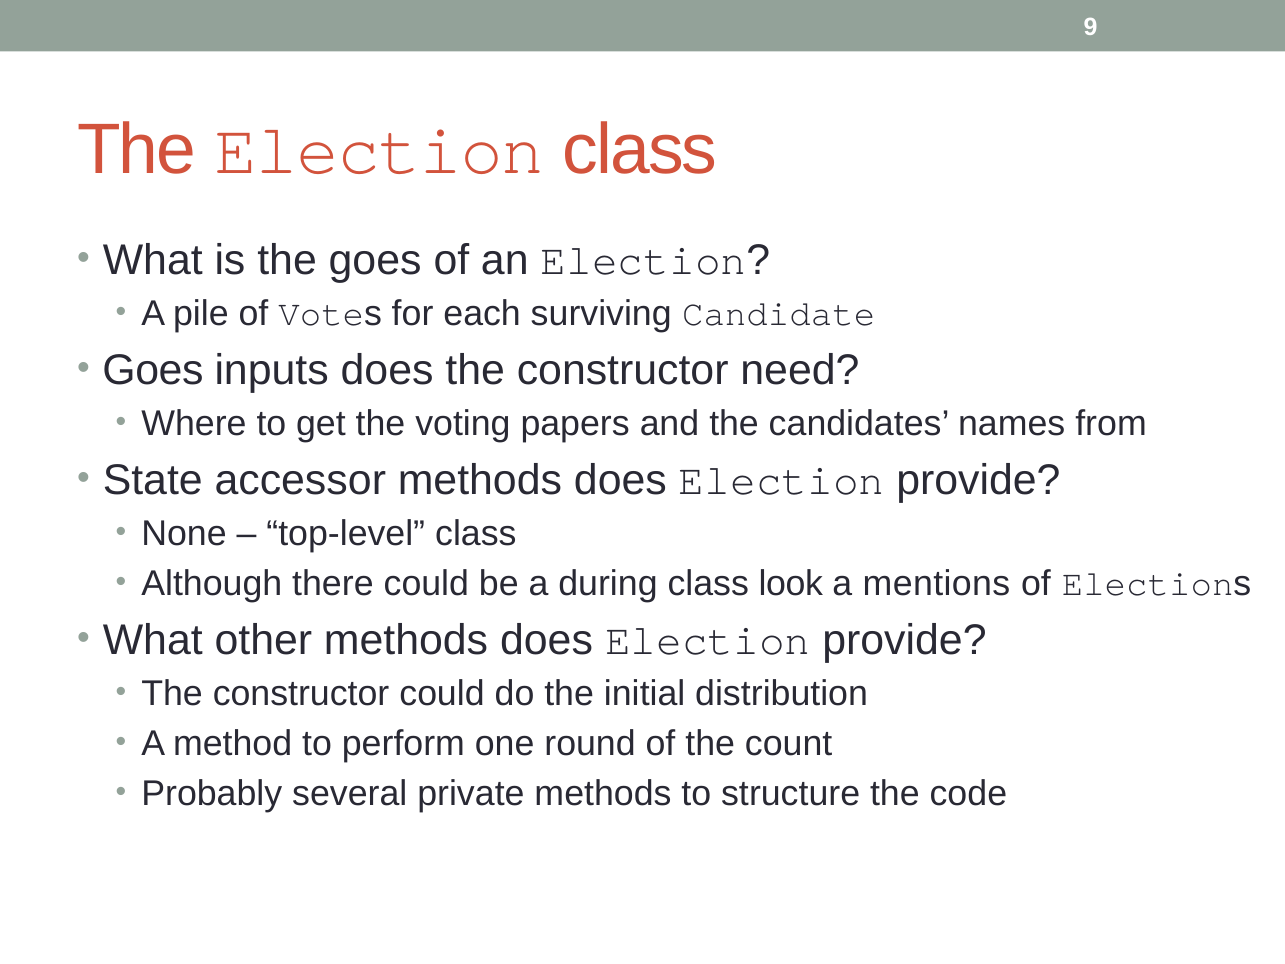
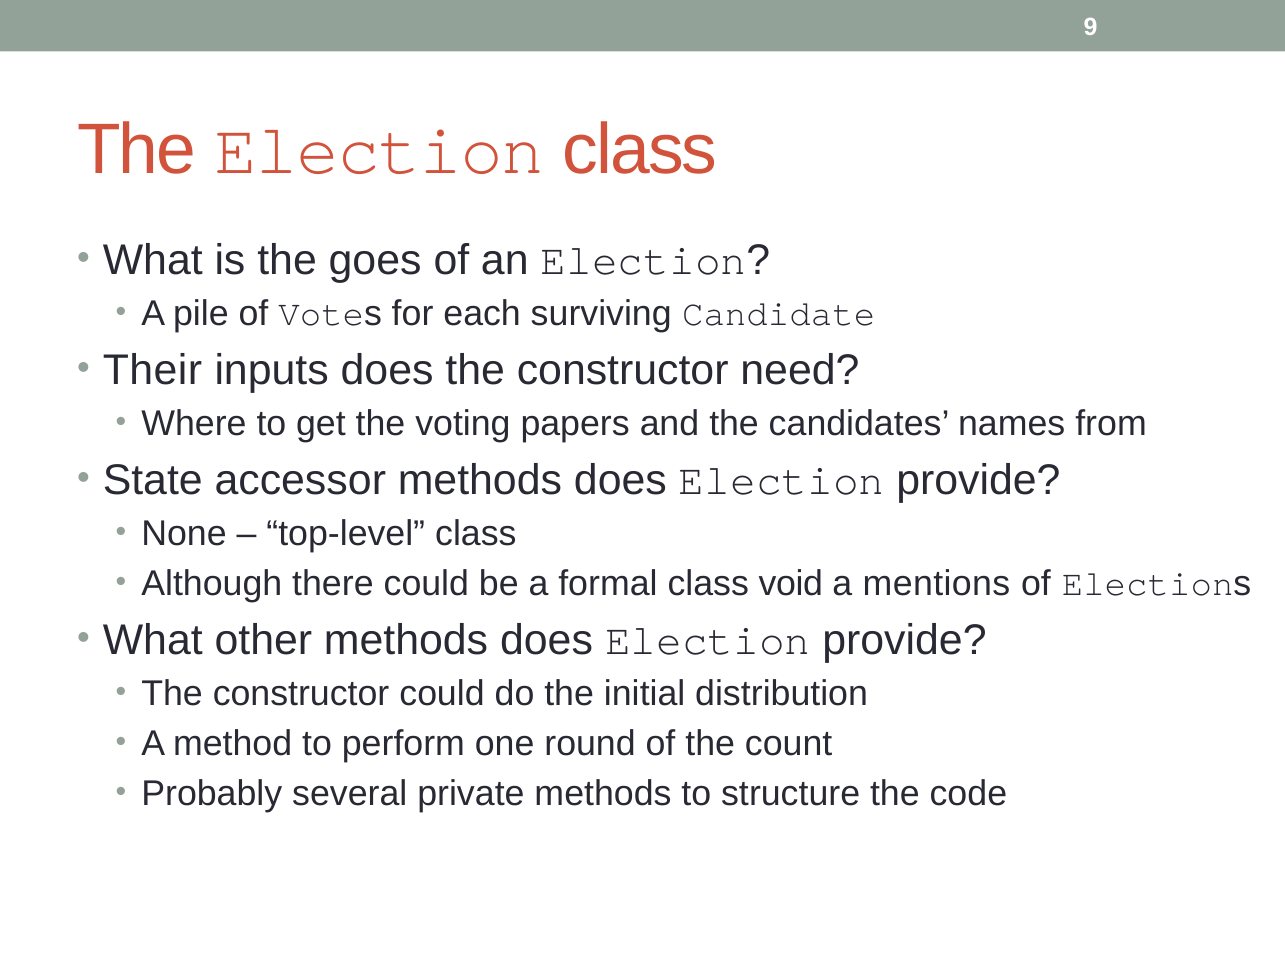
Goes at (153, 370): Goes -> Their
during: during -> formal
look: look -> void
